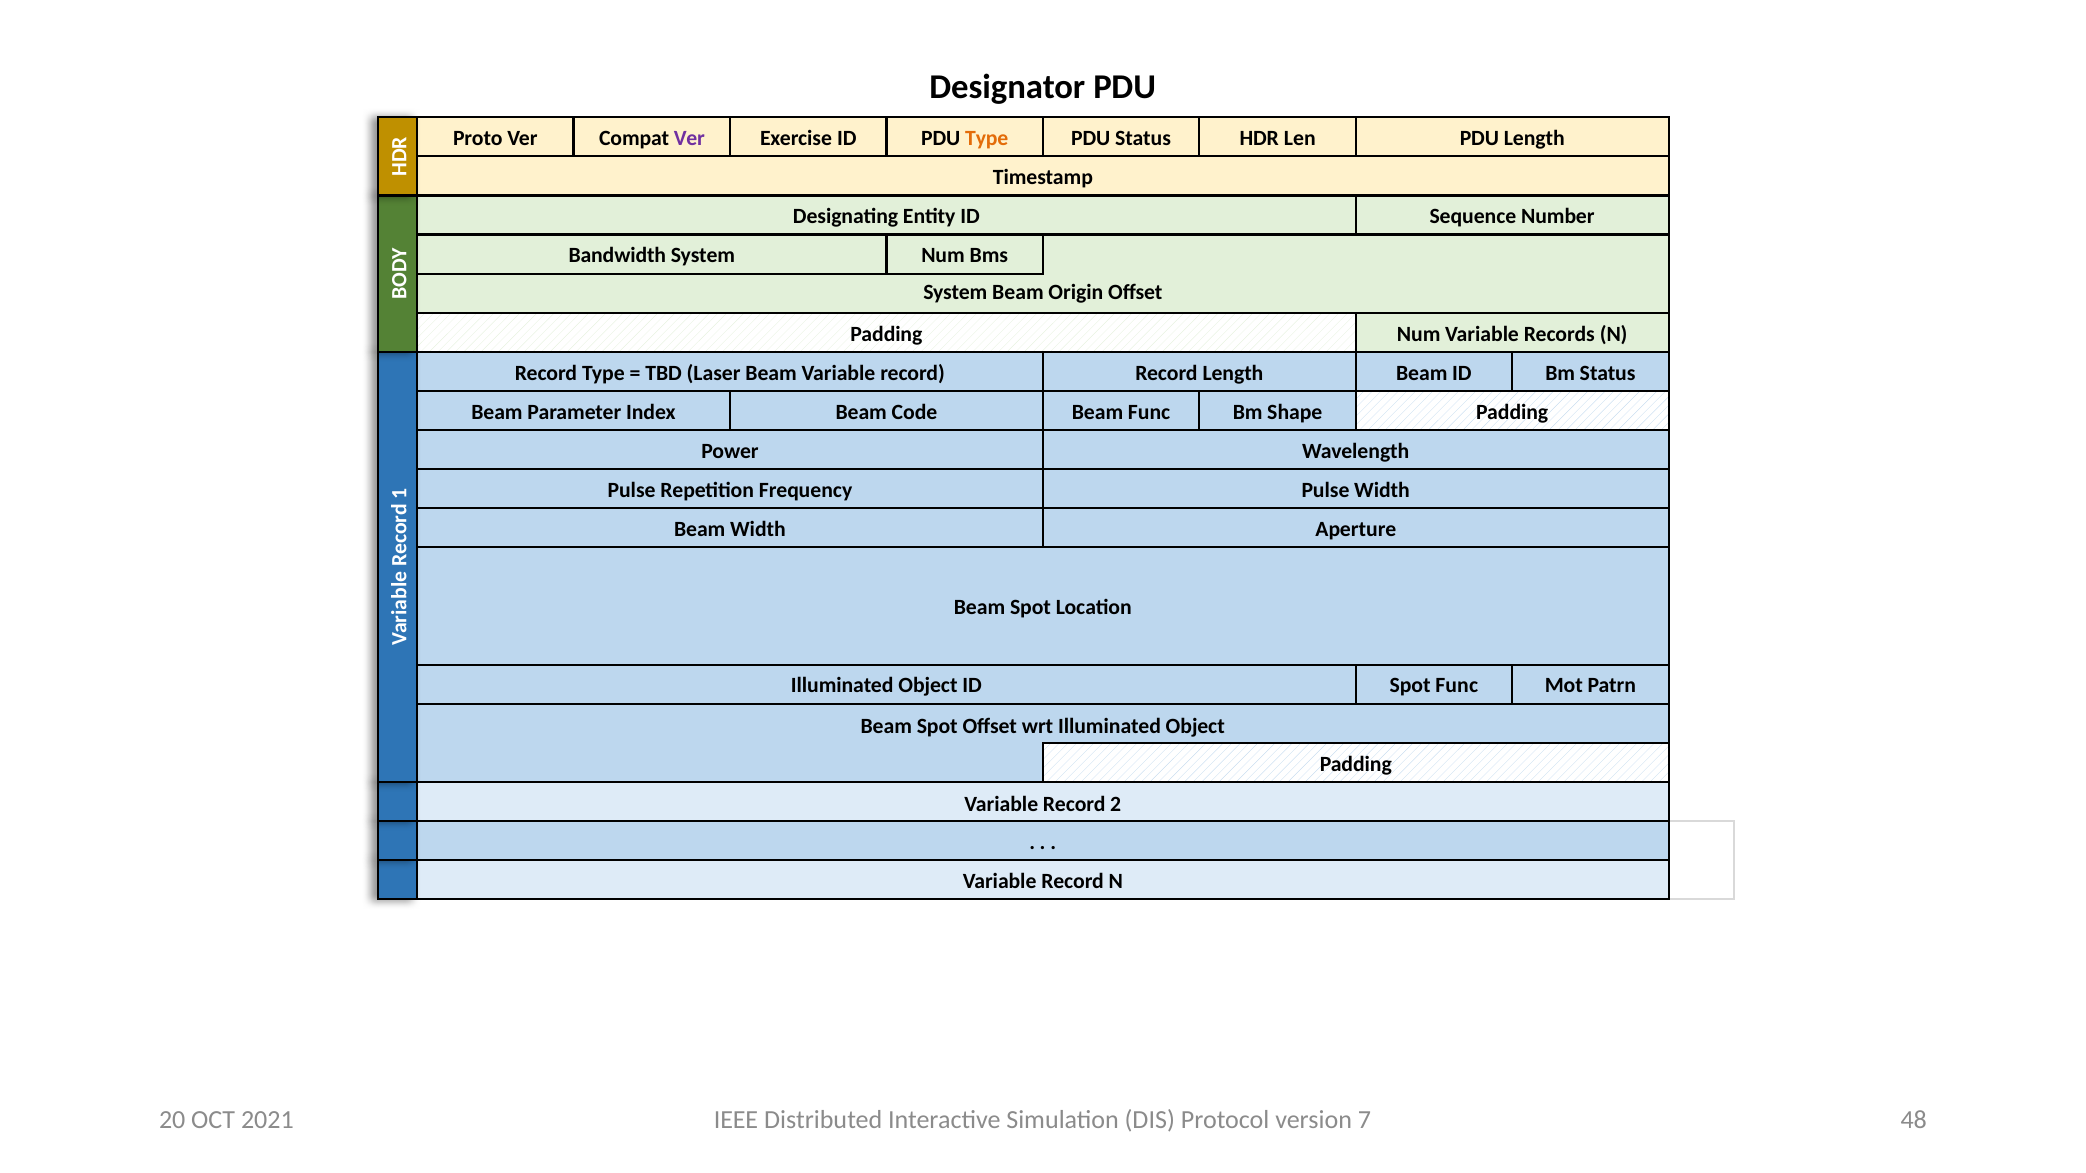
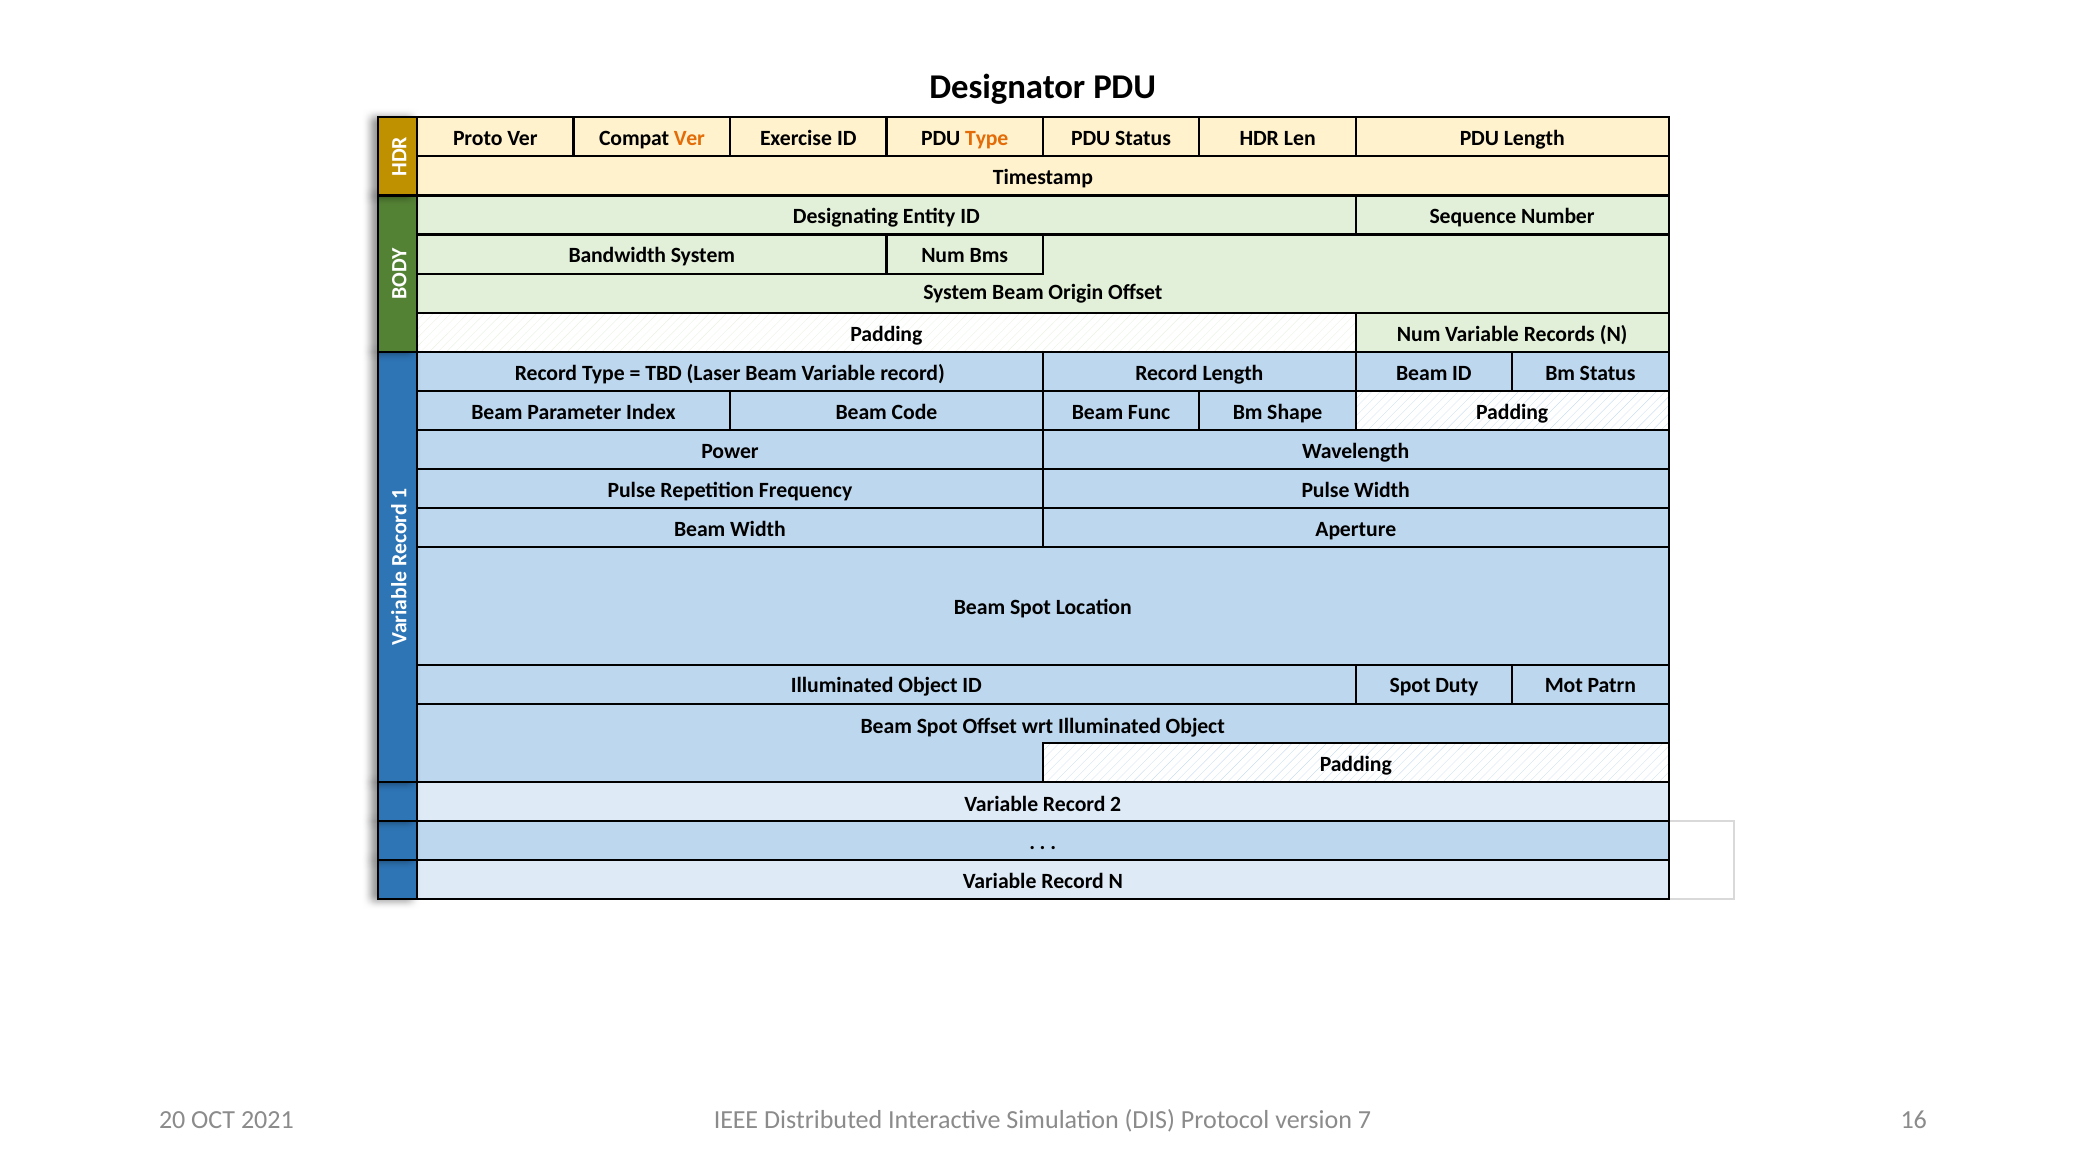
Ver at (689, 138) colour: purple -> orange
Spot Func: Func -> Duty
48: 48 -> 16
